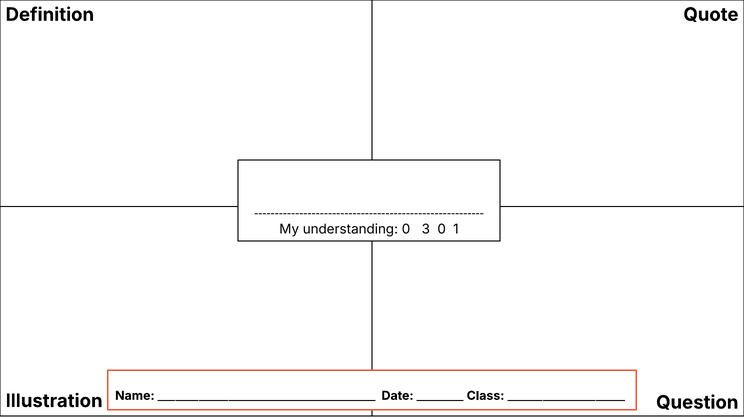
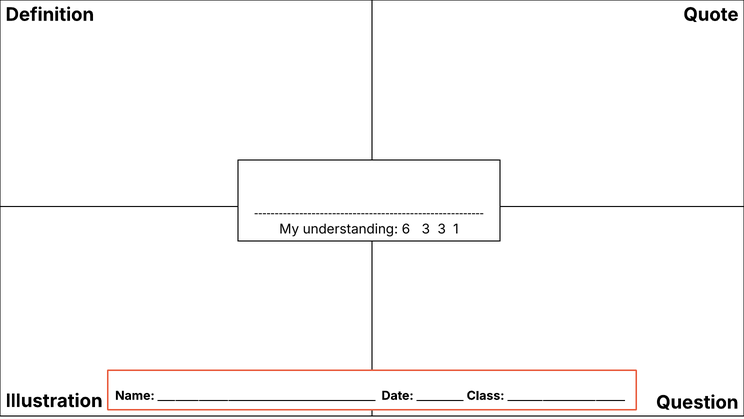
understanding 0: 0 -> 6
3 0: 0 -> 3
